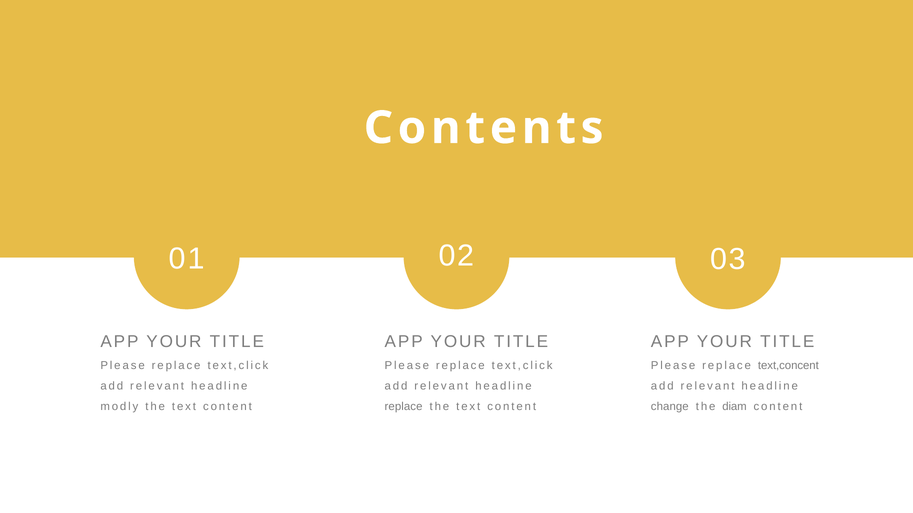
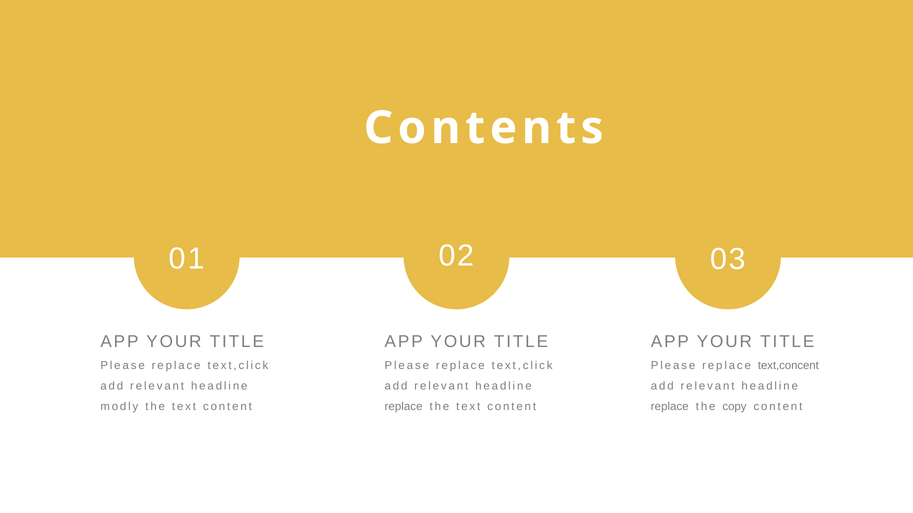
change at (670, 407): change -> replace
diam: diam -> copy
